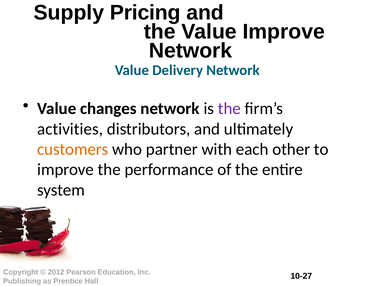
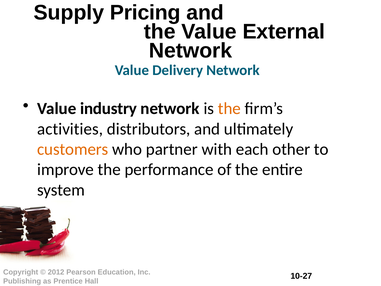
Value Improve: Improve -> External
changes: changes -> industry
the at (229, 109) colour: purple -> orange
